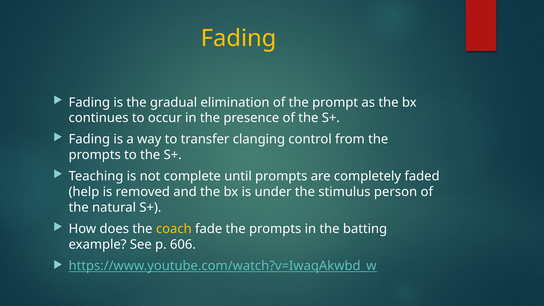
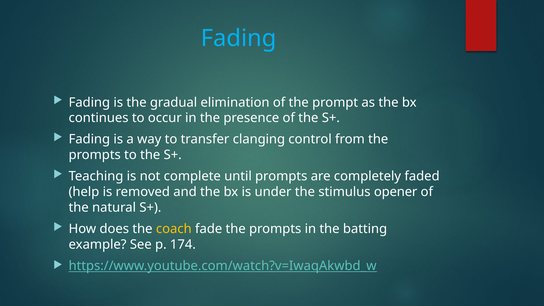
Fading at (239, 38) colour: yellow -> light blue
person: person -> opener
606: 606 -> 174
